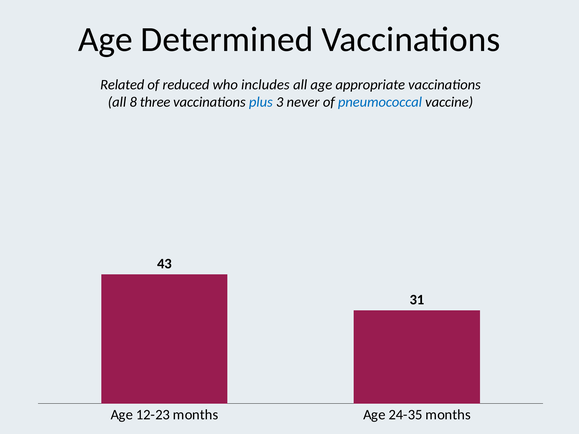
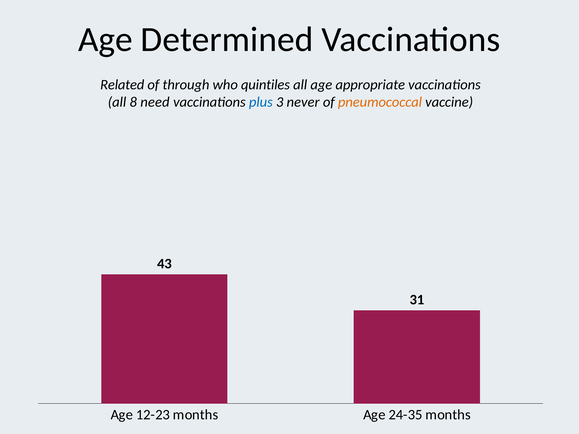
reduced: reduced -> through
includes: includes -> quintiles
three: three -> need
pneumococcal colour: blue -> orange
